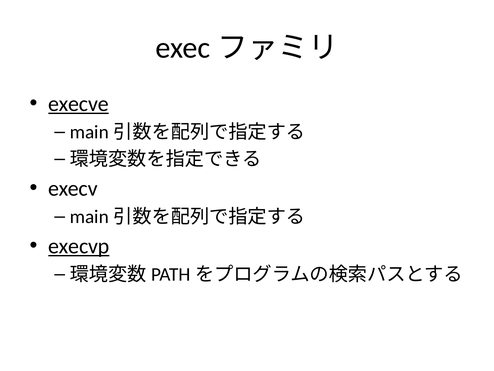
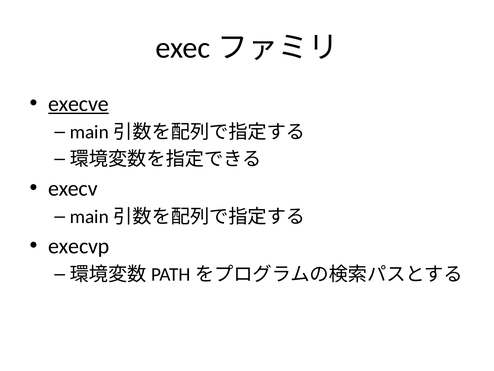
execvp underline: present -> none
